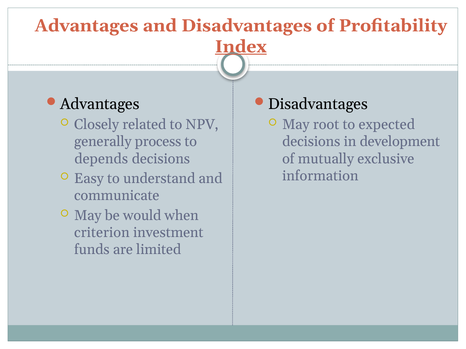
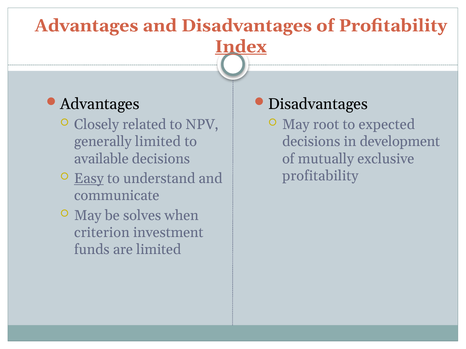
generally process: process -> limited
depends: depends -> available
information at (320, 176): information -> profitability
Easy underline: none -> present
would: would -> solves
